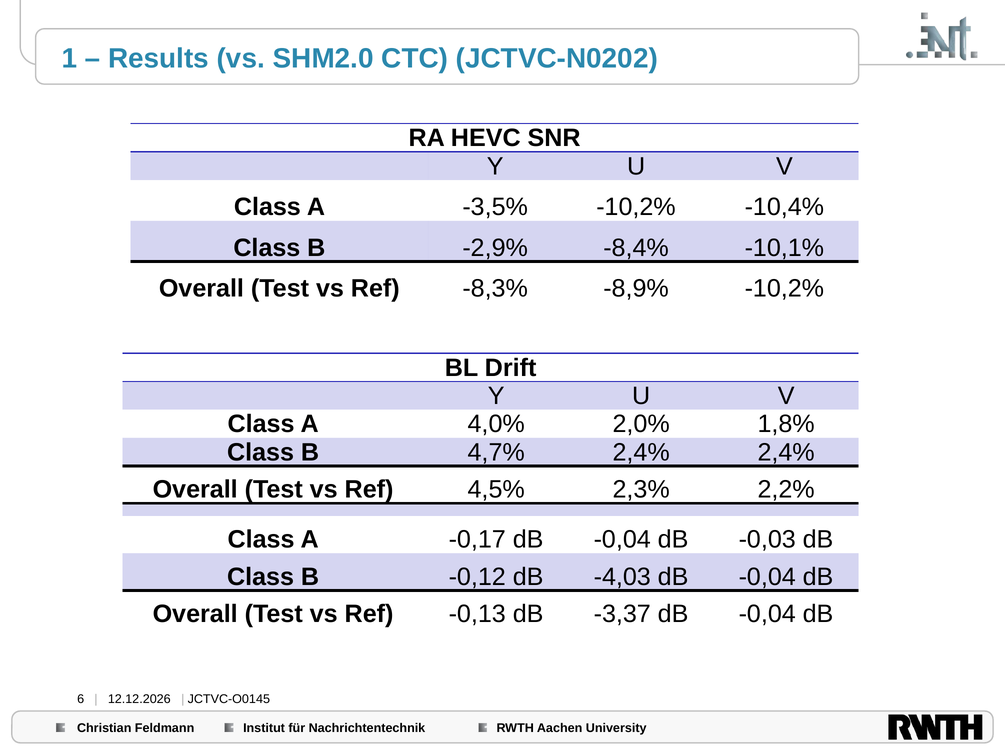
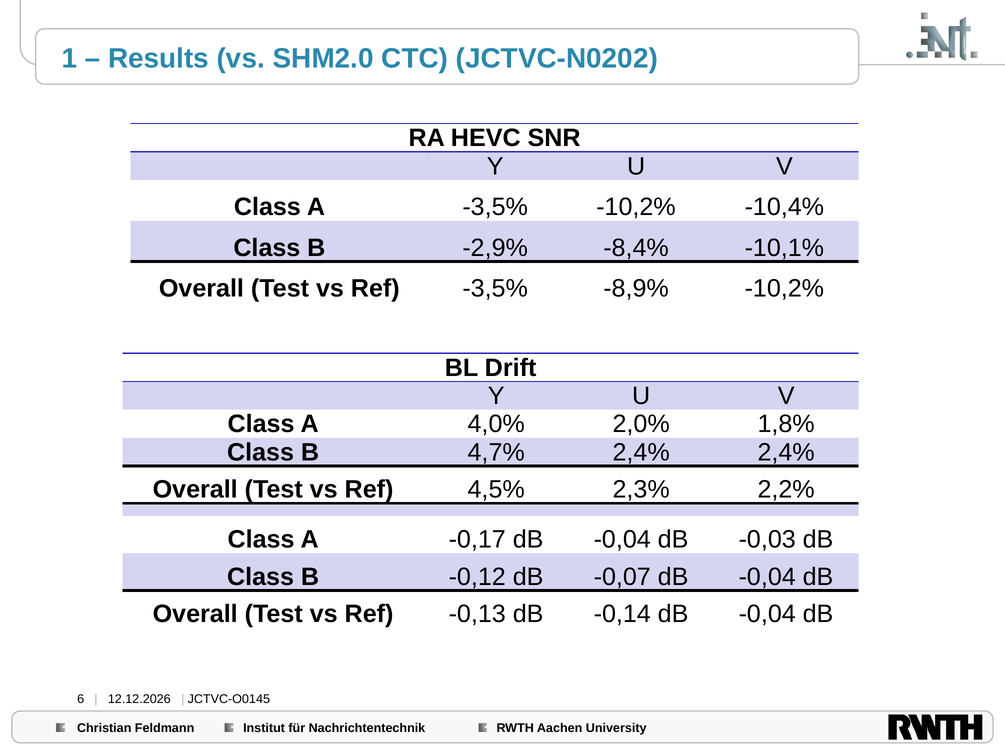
Ref -8,3%: -8,3% -> -3,5%
-4,03: -4,03 -> -0,07
-3,37: -3,37 -> -0,14
